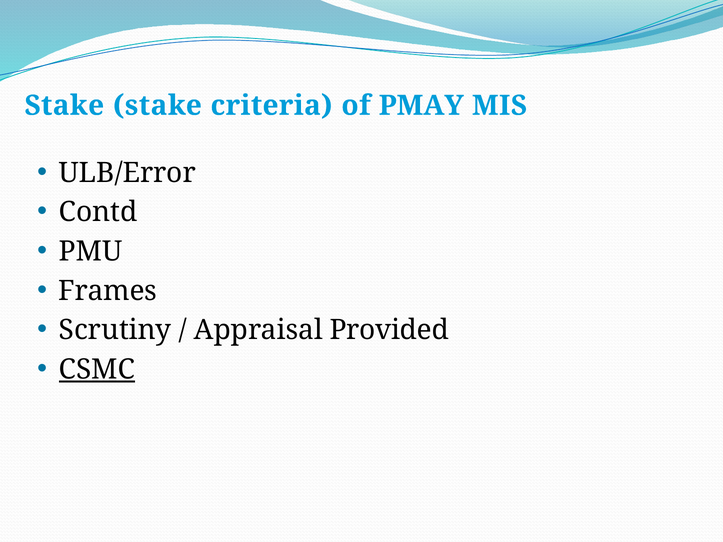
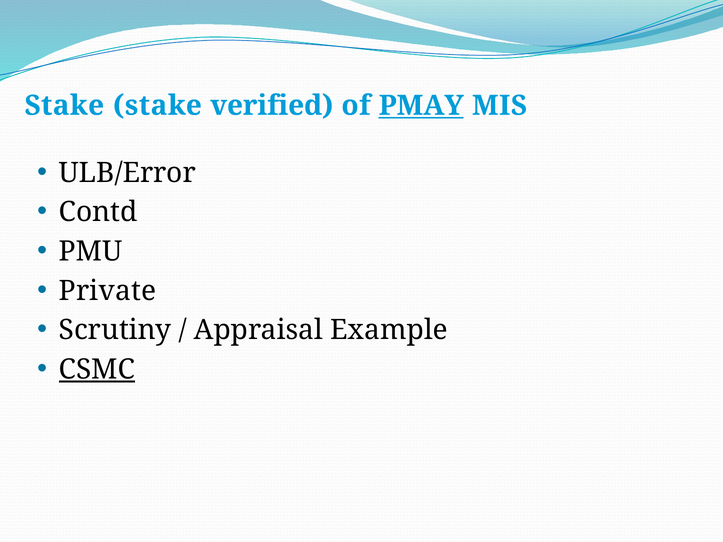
criteria: criteria -> verified
PMAY underline: none -> present
Frames: Frames -> Private
Provided: Provided -> Example
